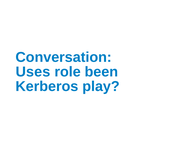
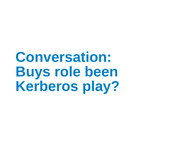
Uses: Uses -> Buys
